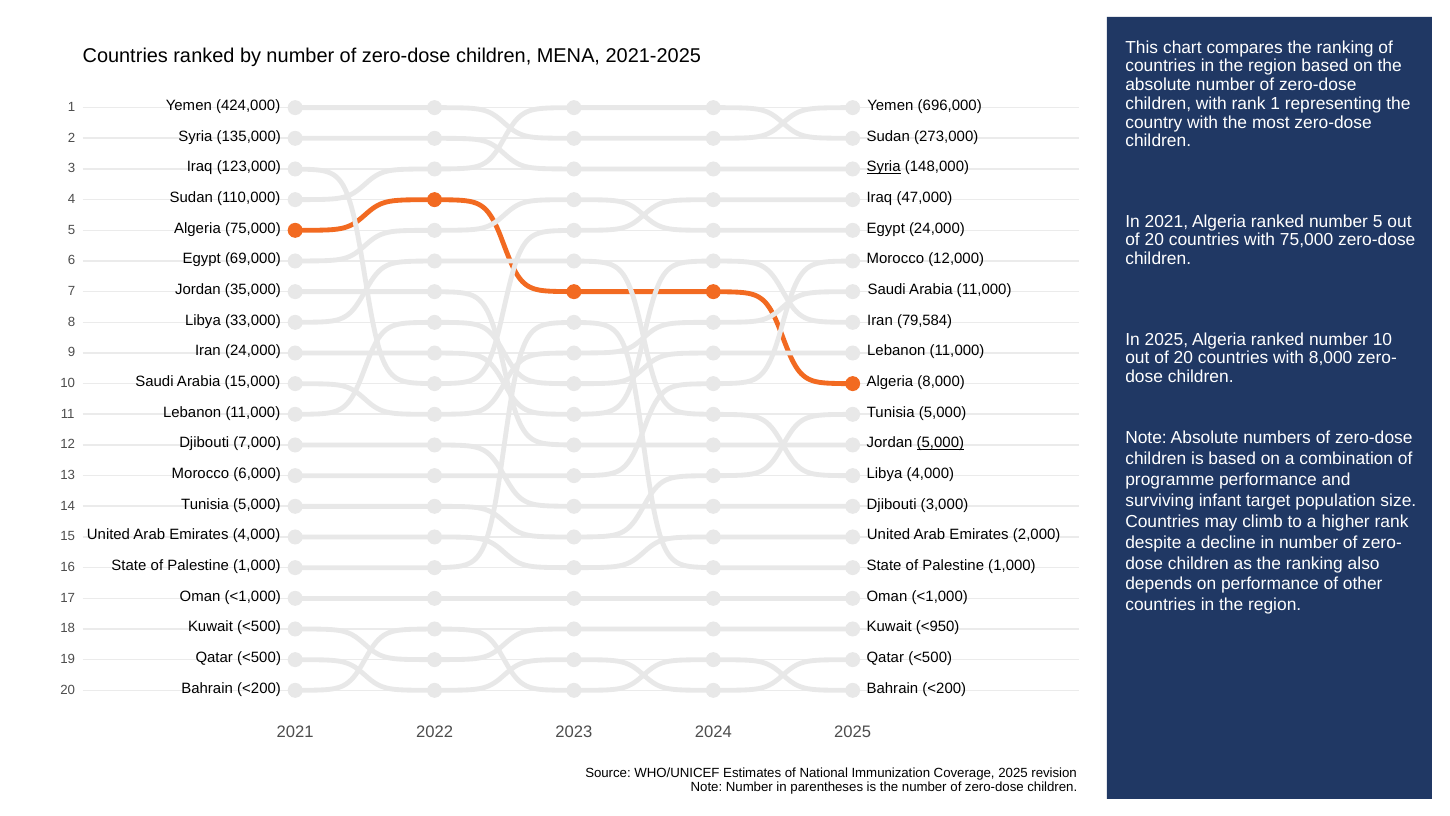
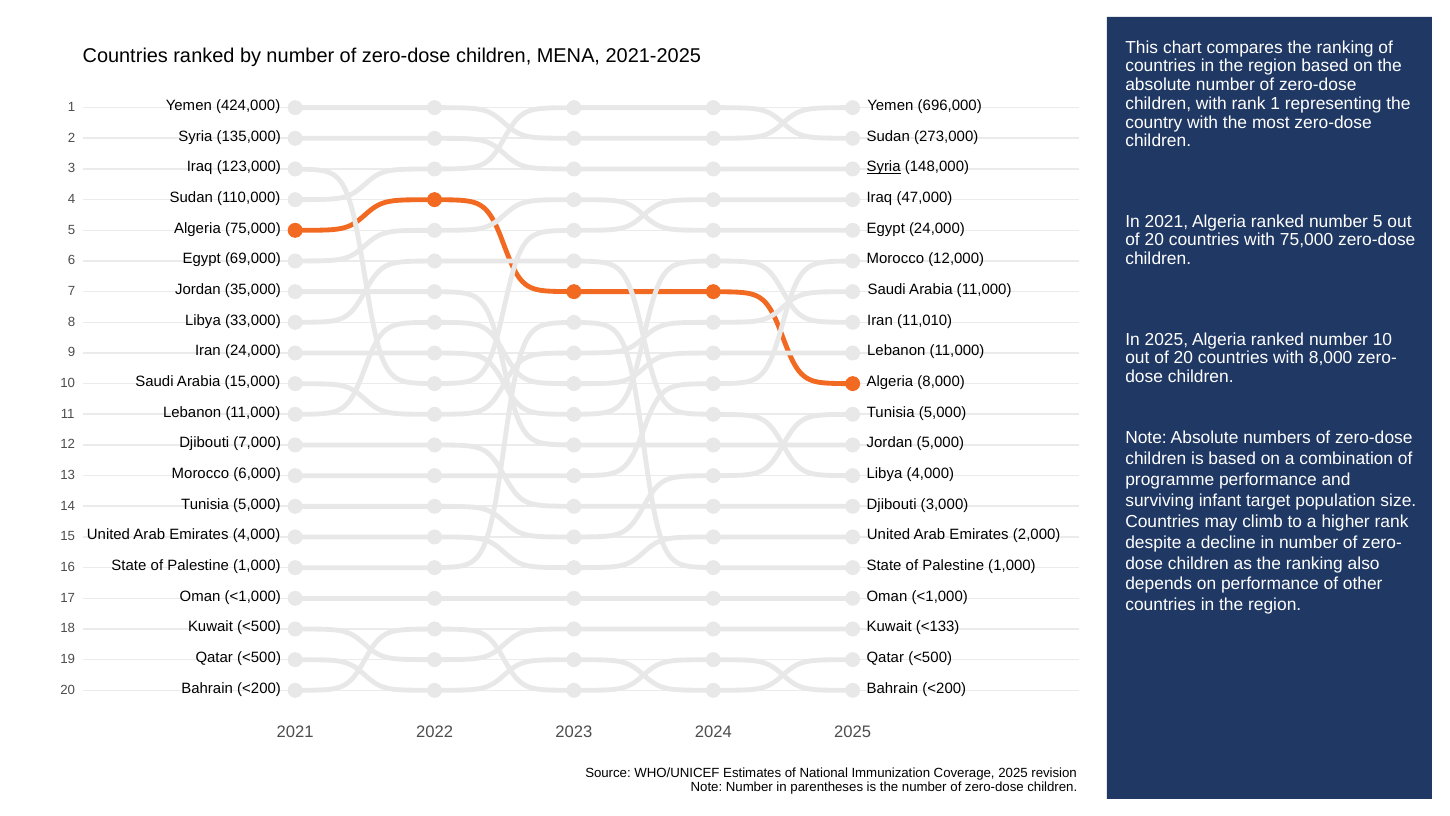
79,584: 79,584 -> 11,010
5,000 at (940, 443) underline: present -> none
<950: <950 -> <133
